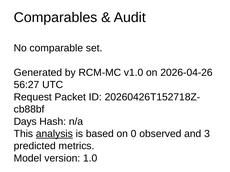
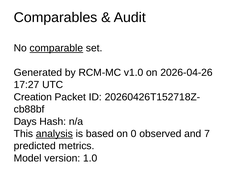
comparable underline: none -> present
56:27: 56:27 -> 17:27
Request: Request -> Creation
3: 3 -> 7
